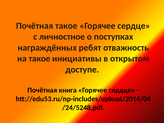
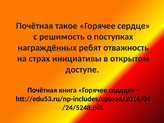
личностное: личностное -> решимость
на такое: такое -> страх
